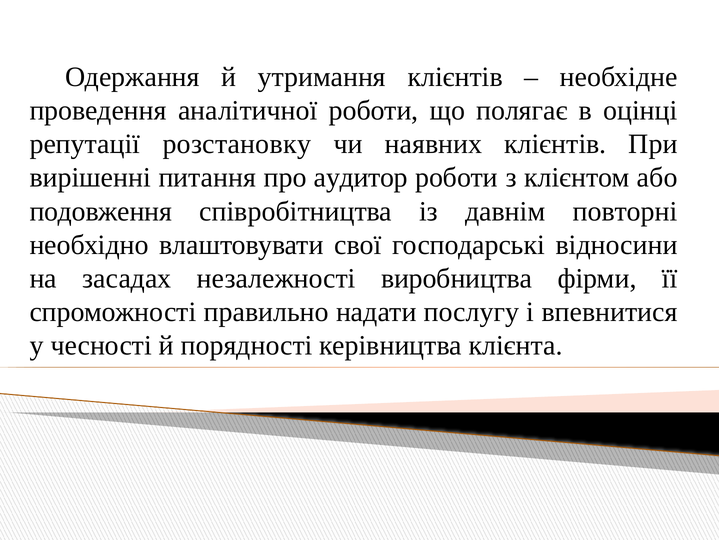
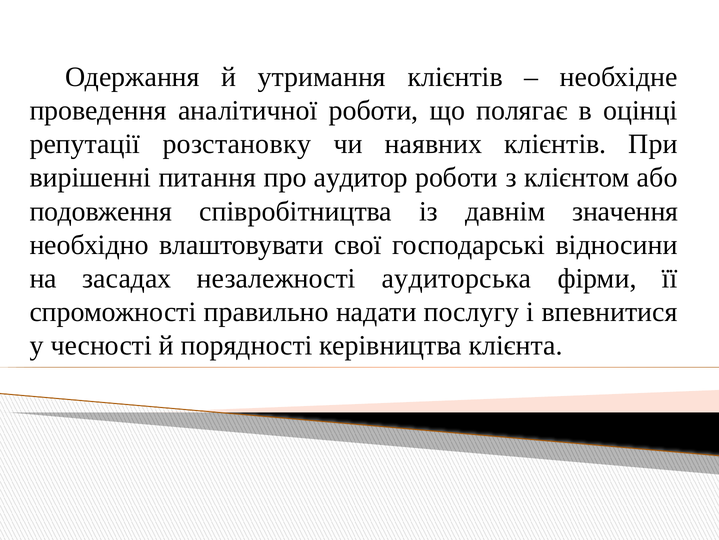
повторні: повторні -> значення
виробництва: виробництва -> аудиторська
